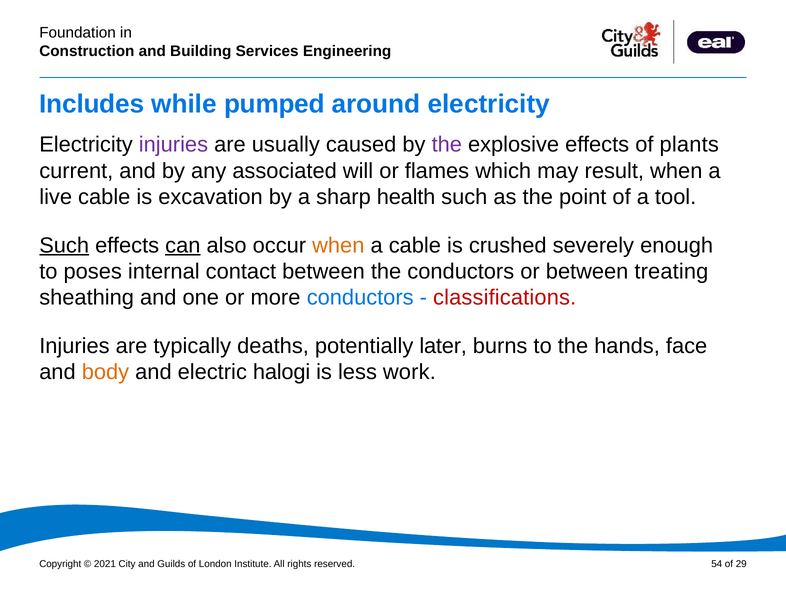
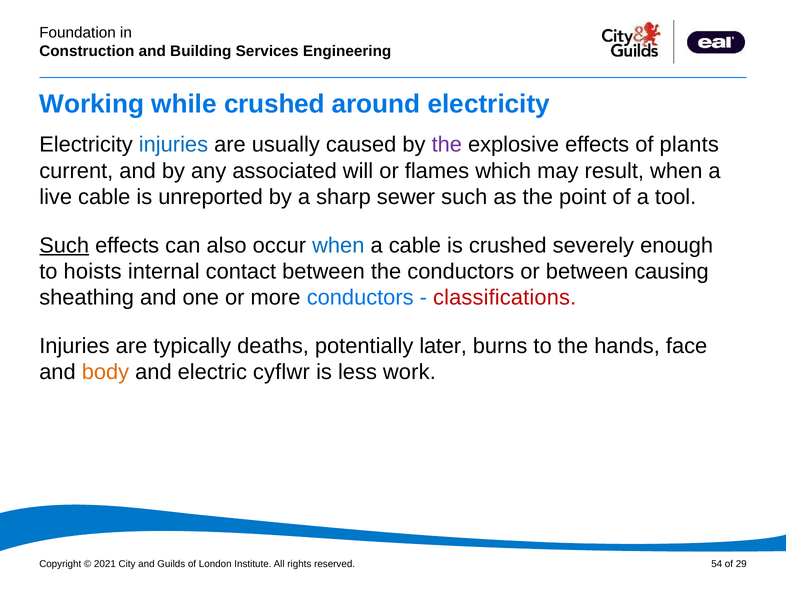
Includes: Includes -> Working
while pumped: pumped -> crushed
injuries at (173, 145) colour: purple -> blue
excavation: excavation -> unreported
health: health -> sewer
can underline: present -> none
when at (338, 245) colour: orange -> blue
poses: poses -> hoists
treating: treating -> causing
halogi: halogi -> cyflwr
